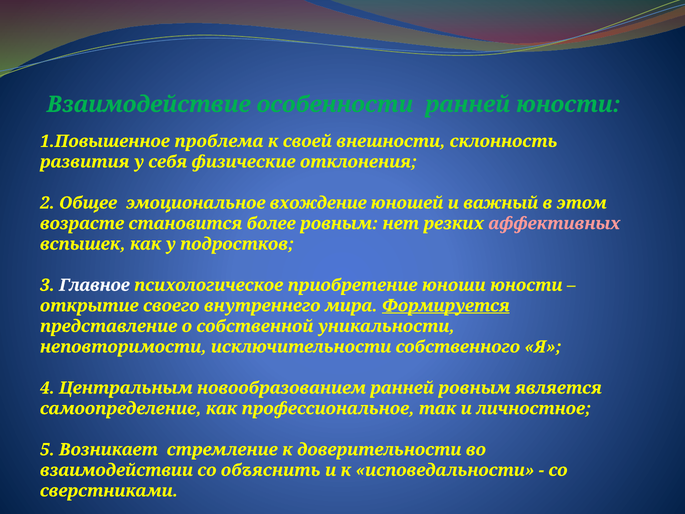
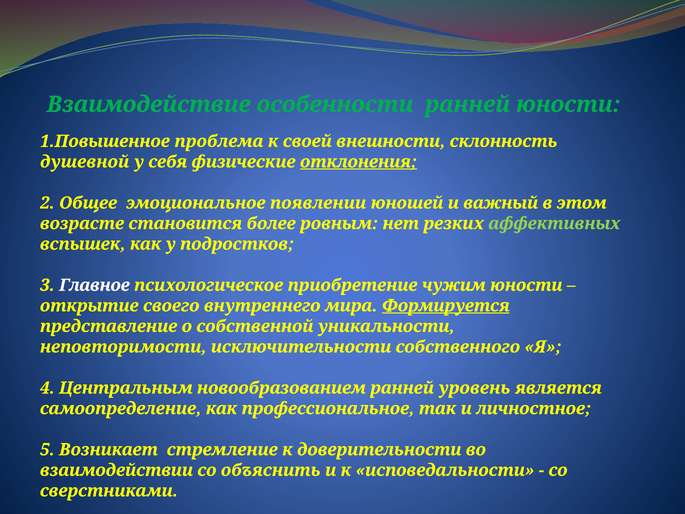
развития: развития -> душевной
отклонения underline: none -> present
вхождение: вхождение -> появлении
аффективных colour: pink -> light green
юноши: юноши -> чужим
ранней ровным: ровным -> уровень
